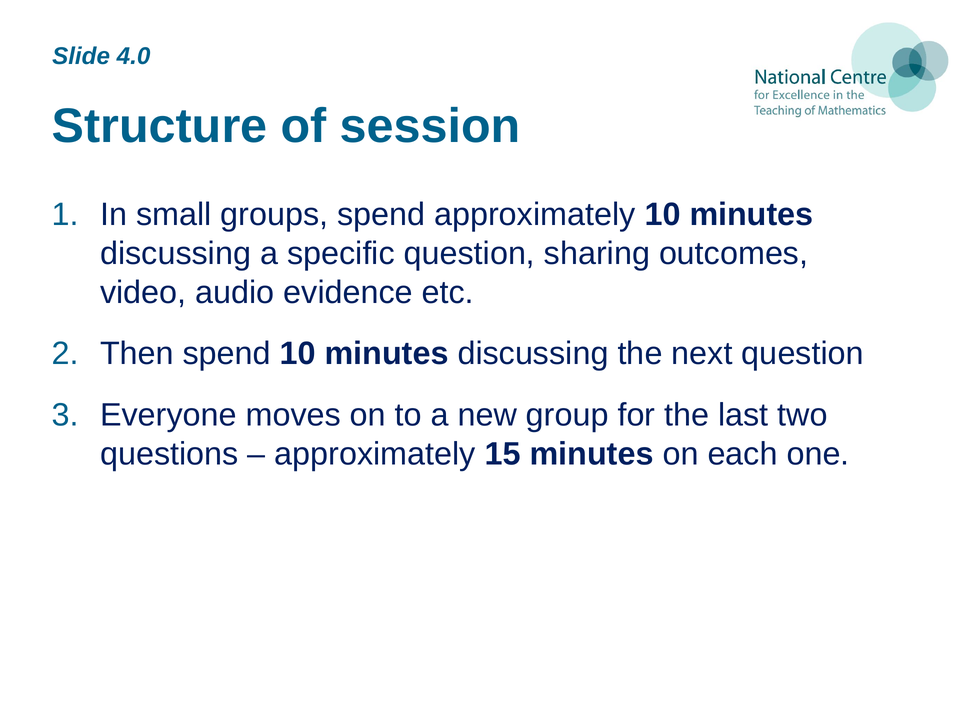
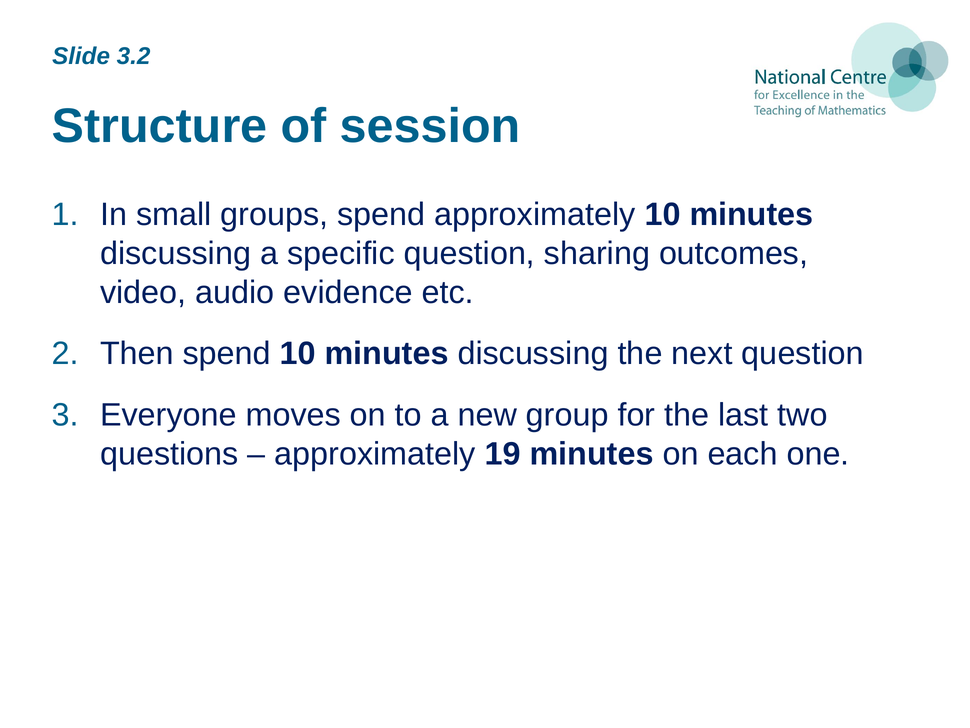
4.0: 4.0 -> 3.2
15: 15 -> 19
